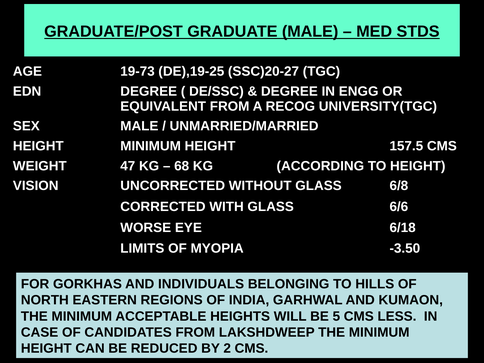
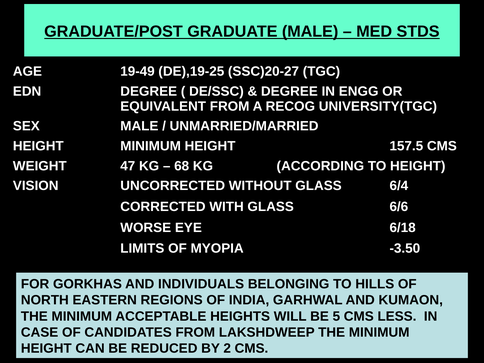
19-73: 19-73 -> 19-49
6/8: 6/8 -> 6/4
